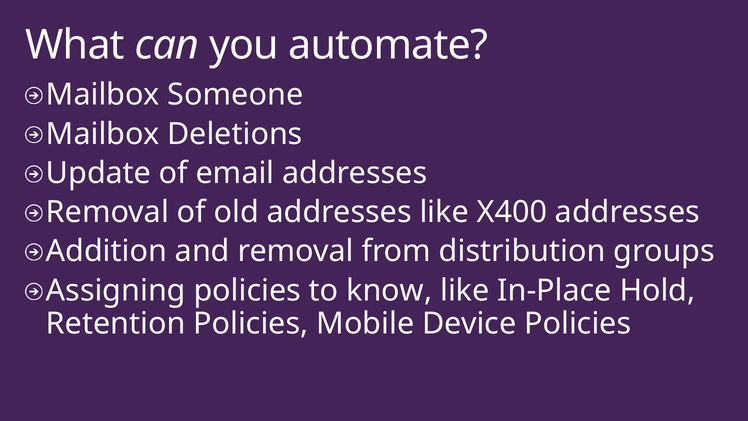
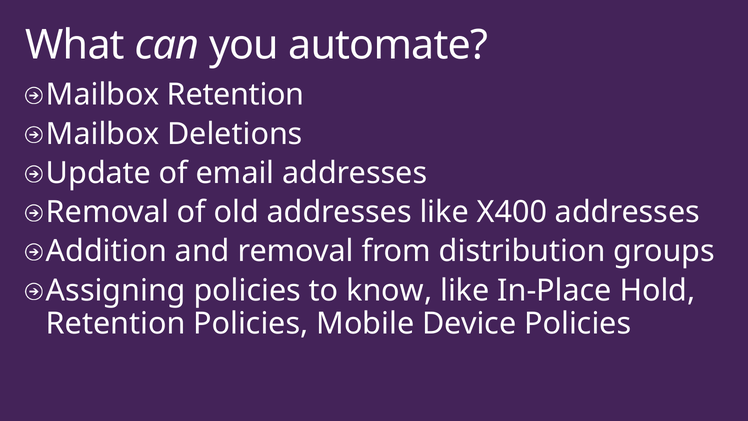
Mailbox Someone: Someone -> Retention
